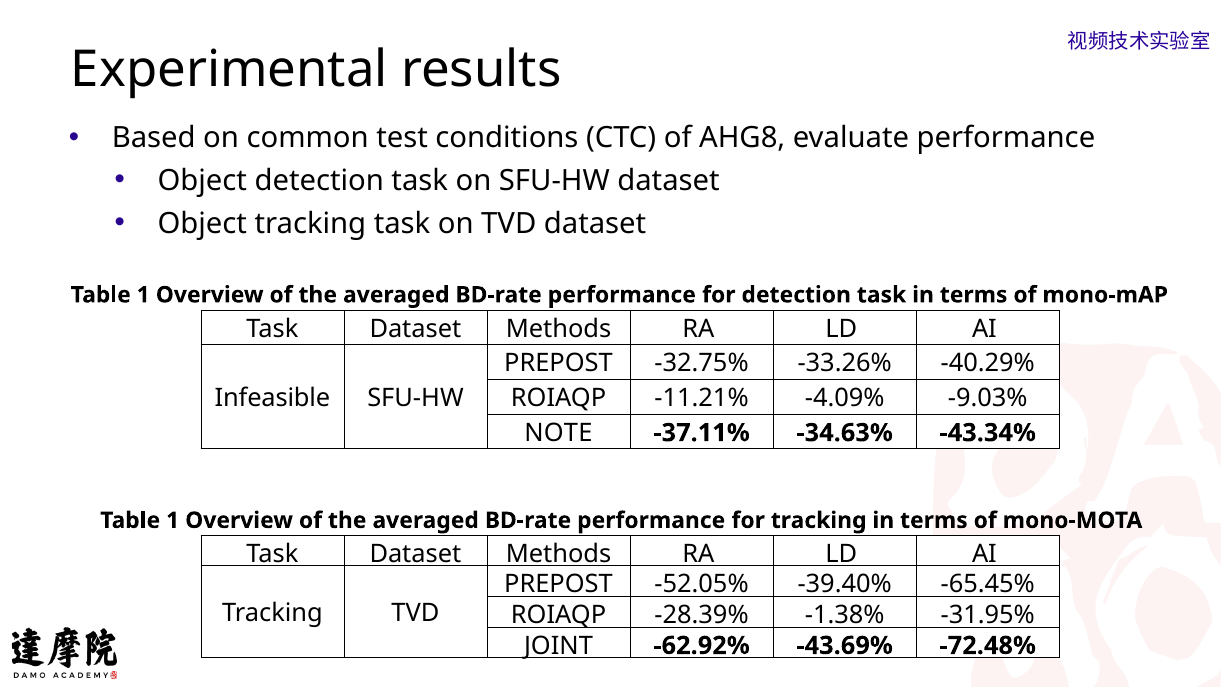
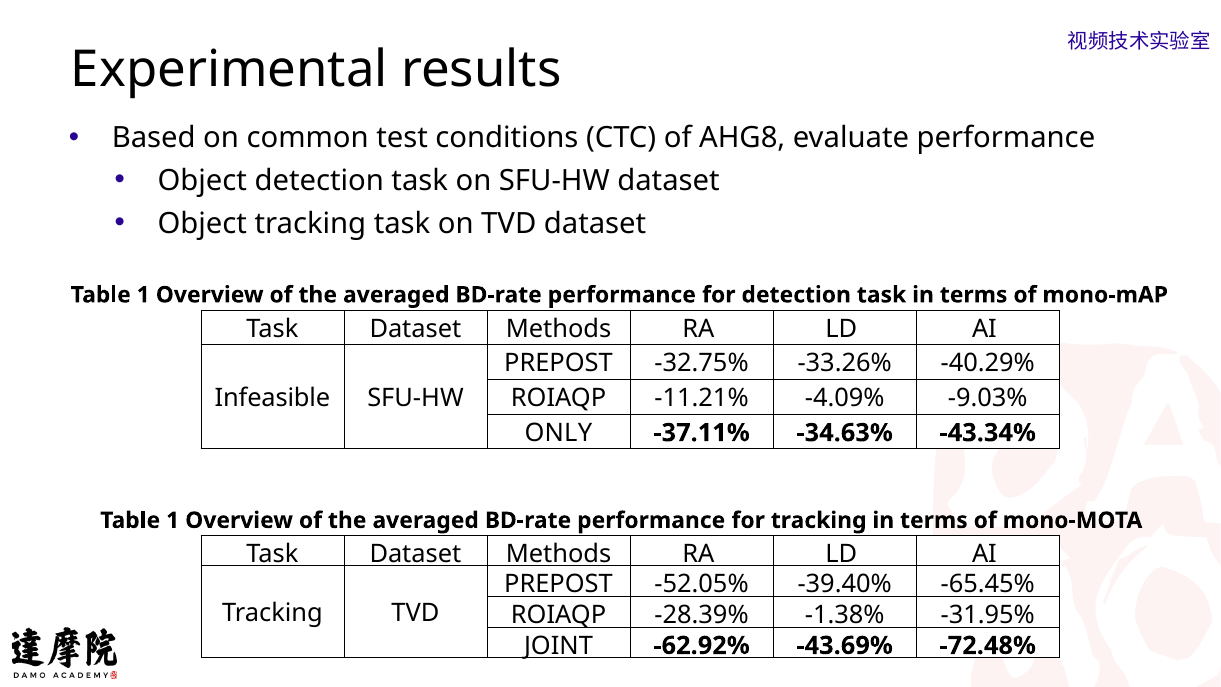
NOTE: NOTE -> ONLY
